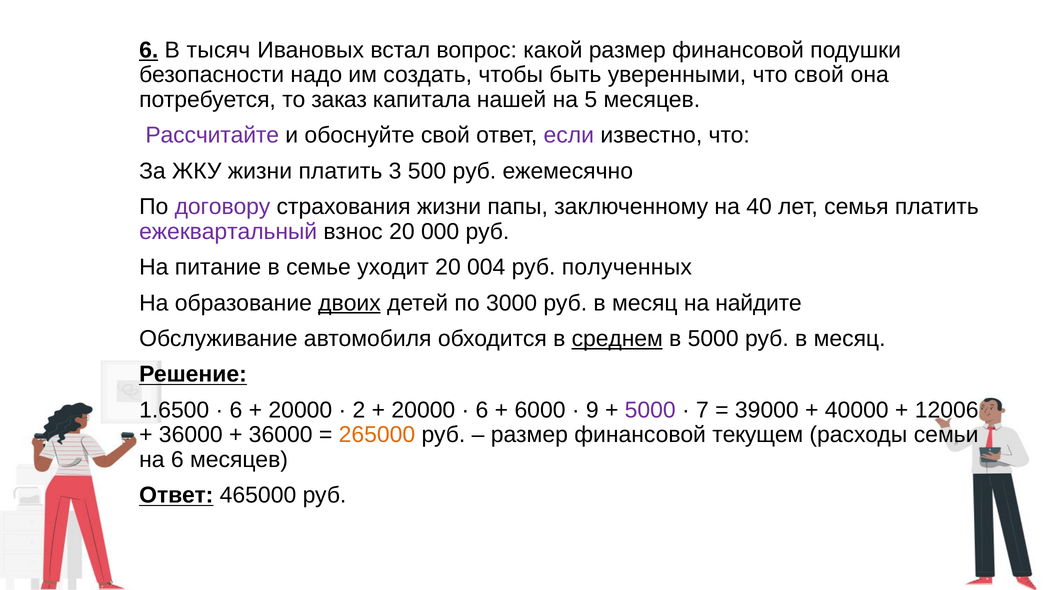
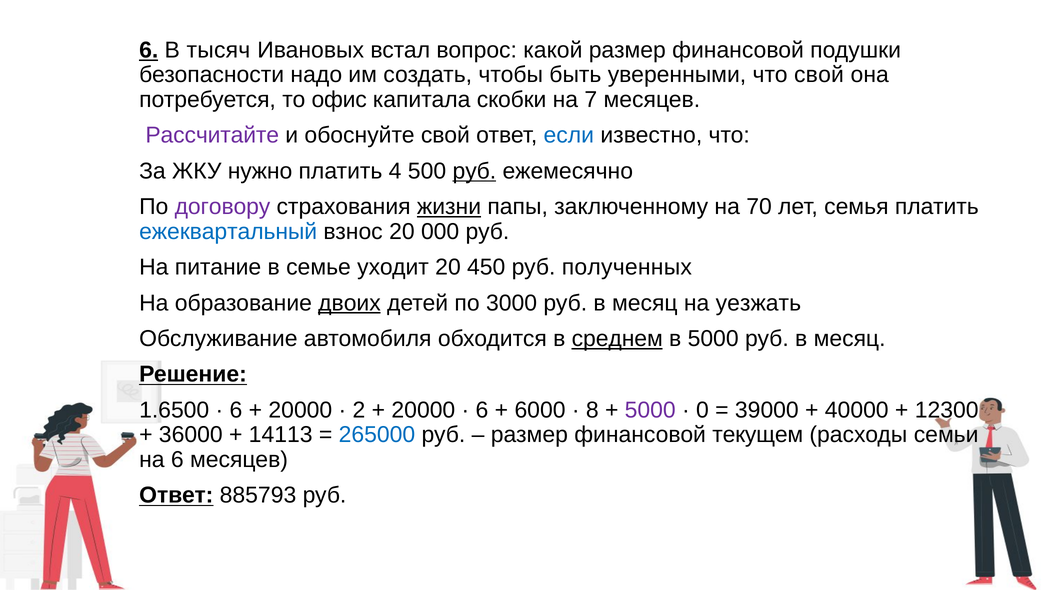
заказ: заказ -> офис
нашей: нашей -> скобки
5: 5 -> 7
если colour: purple -> blue
ЖКУ жизни: жизни -> нужно
3: 3 -> 4
руб at (474, 171) underline: none -> present
жизни at (449, 207) underline: none -> present
40: 40 -> 70
ежеквартальный colour: purple -> blue
004: 004 -> 450
найдите: найдите -> уезжать
9: 9 -> 8
7: 7 -> 0
12006: 12006 -> 12300
36000 at (281, 435): 36000 -> 14113
265000 colour: orange -> blue
465000: 465000 -> 885793
